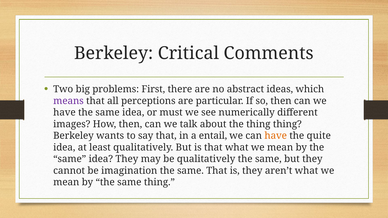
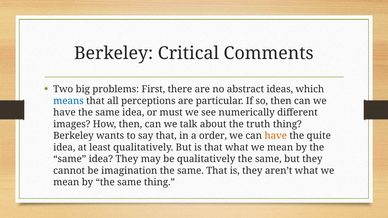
means colour: purple -> blue
the thing: thing -> truth
entail: entail -> order
